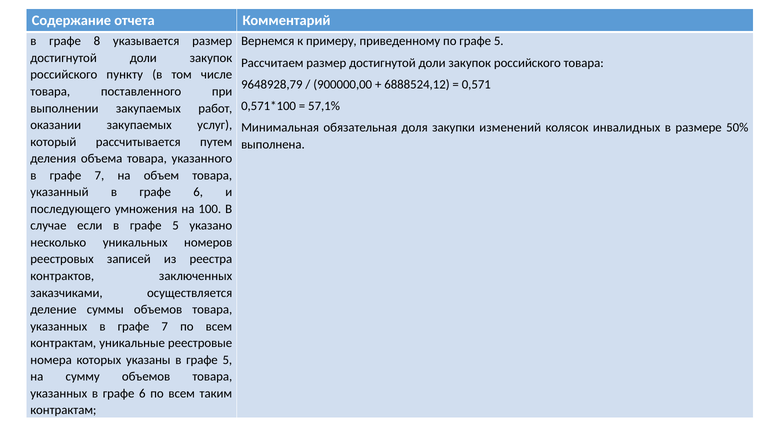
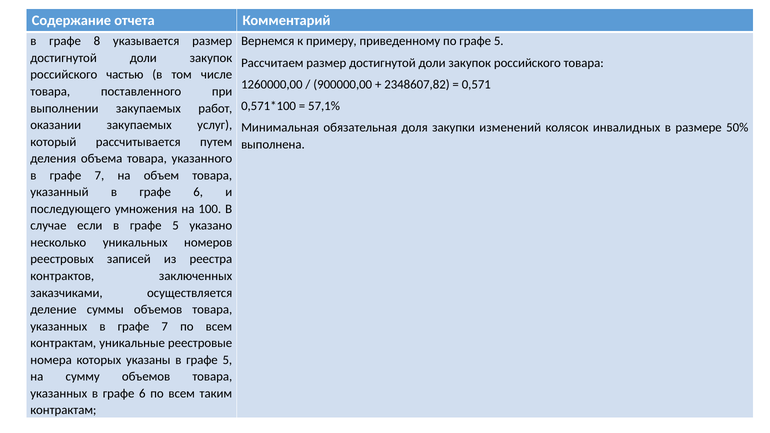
пункту: пункту -> частью
9648928,79: 9648928,79 -> 1260000,00
6888524,12: 6888524,12 -> 2348607,82
